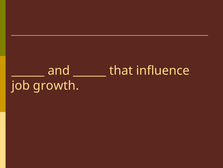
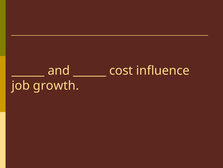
that: that -> cost
